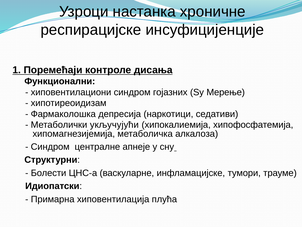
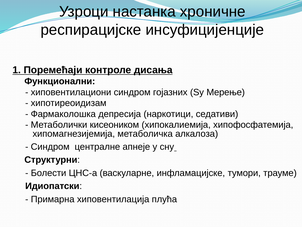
укључујући: укључујући -> кисеоником
